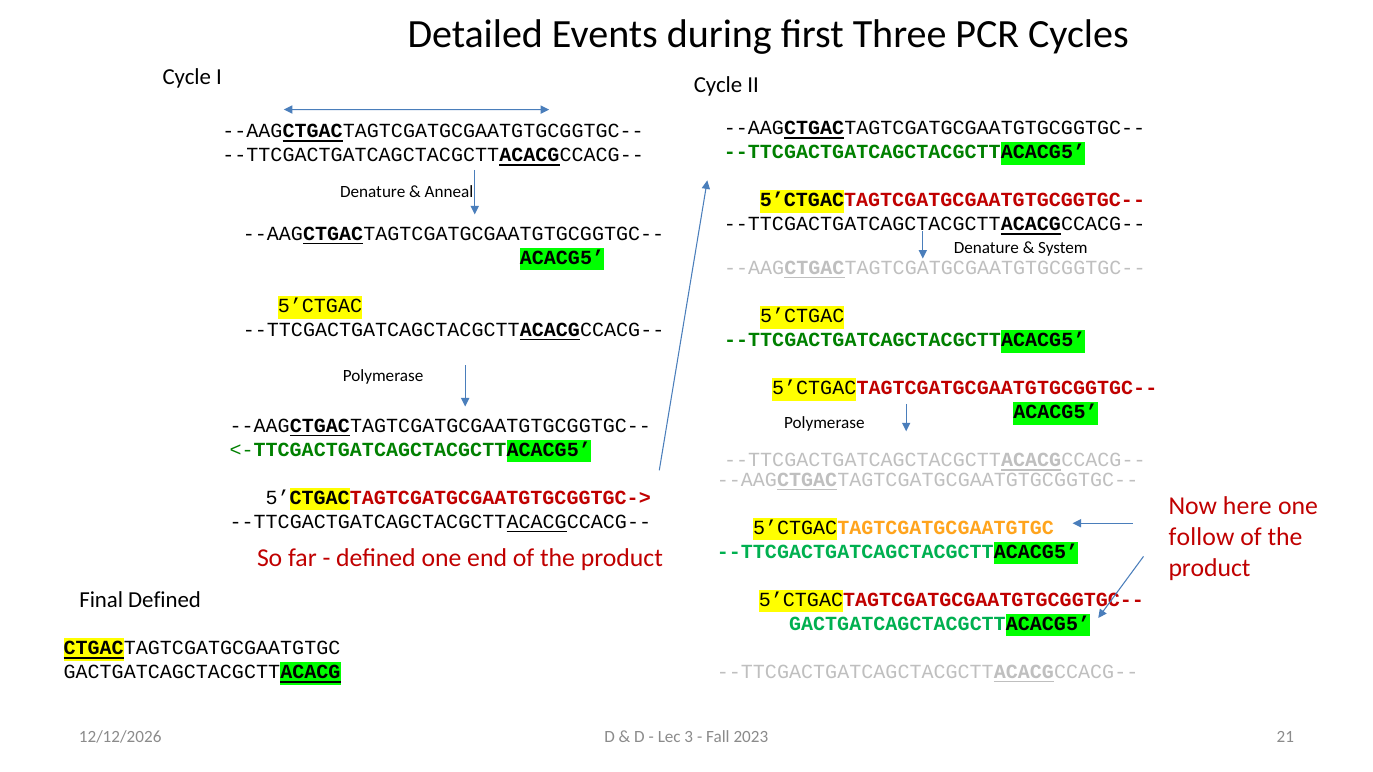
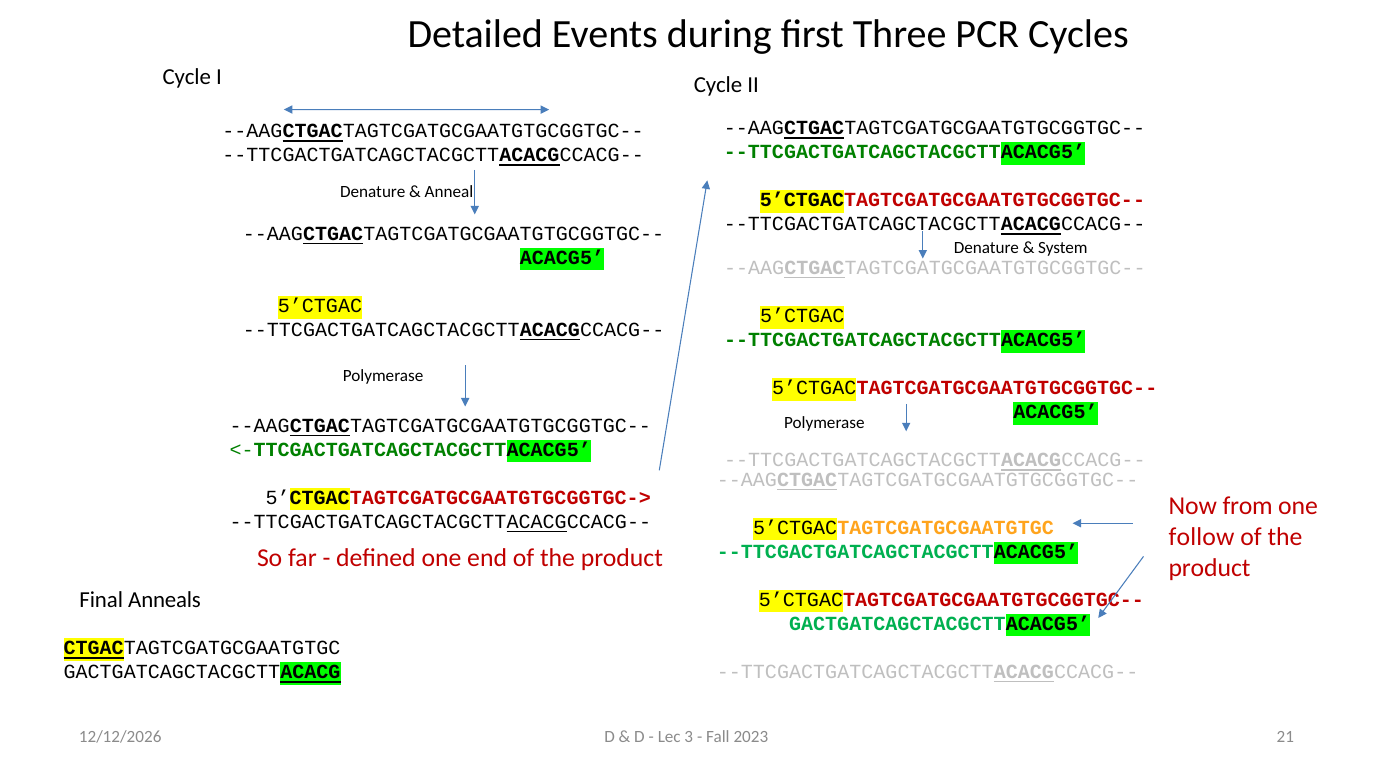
here: here -> from
Final Defined: Defined -> Anneals
